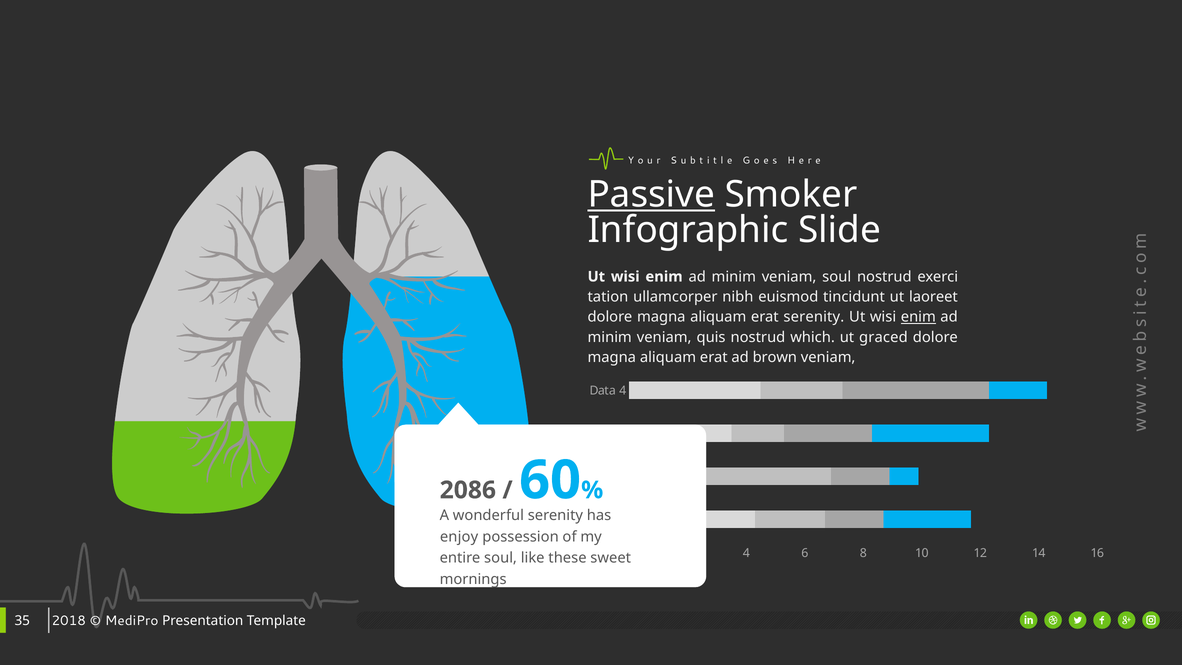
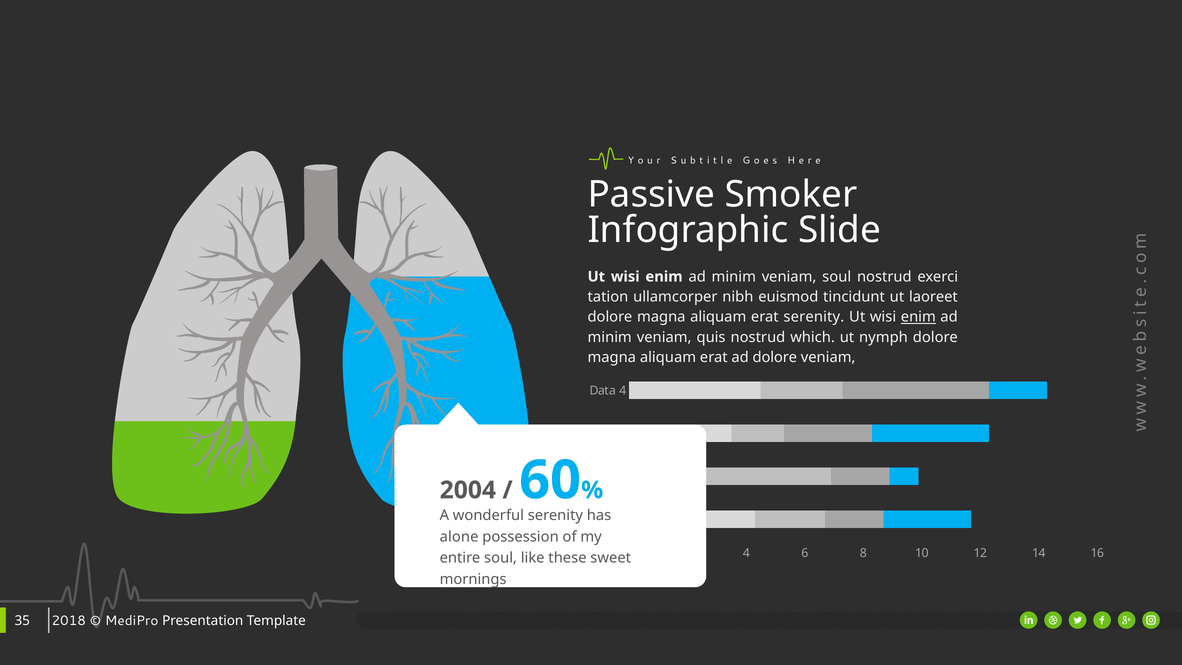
Passive underline: present -> none
graced: graced -> nymph
ad brown: brown -> dolore
2086: 2086 -> 2004
enjoy: enjoy -> alone
